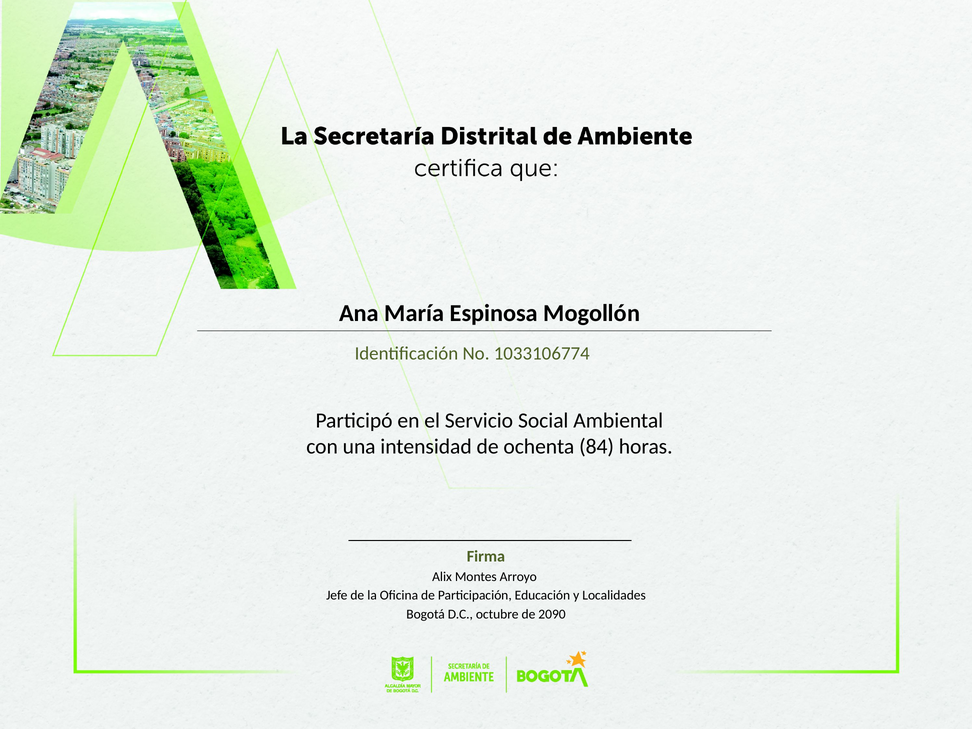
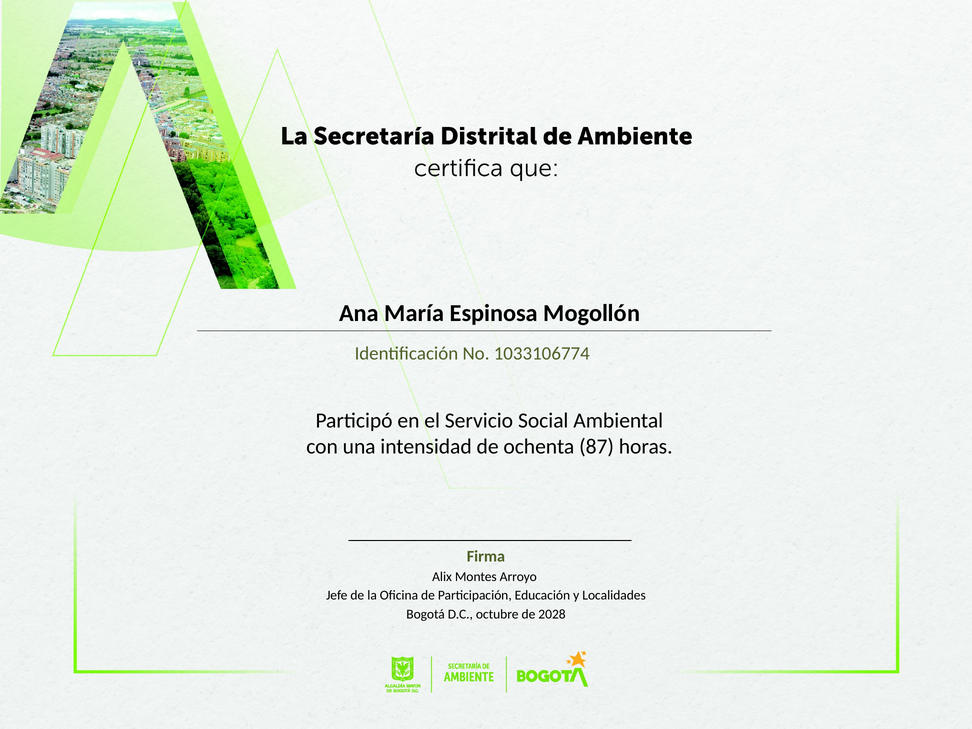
84: 84 -> 87
2090: 2090 -> 2028
